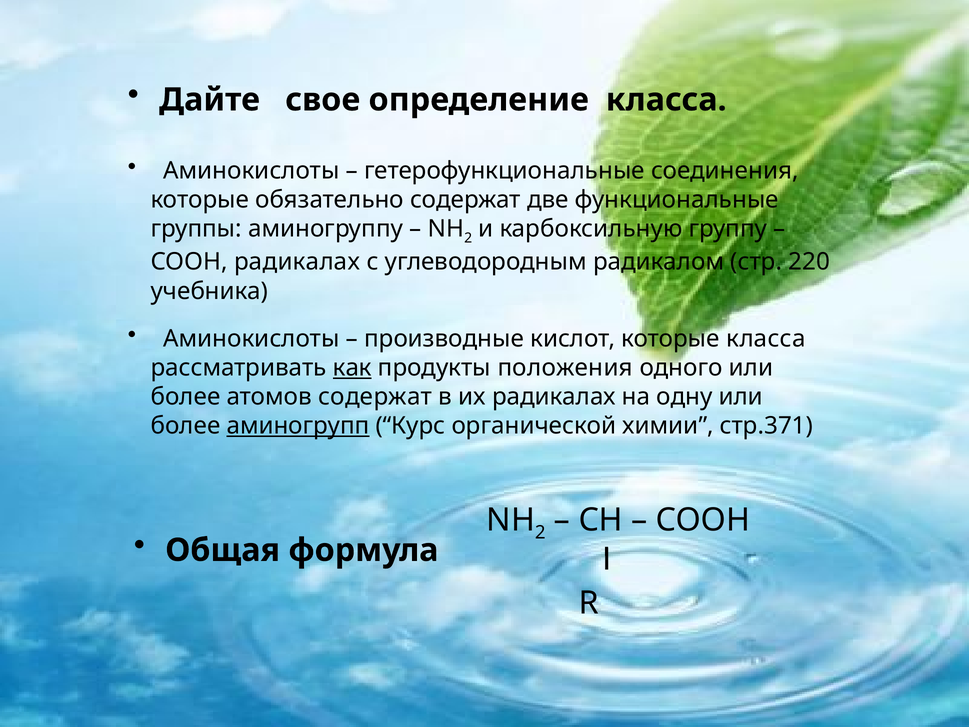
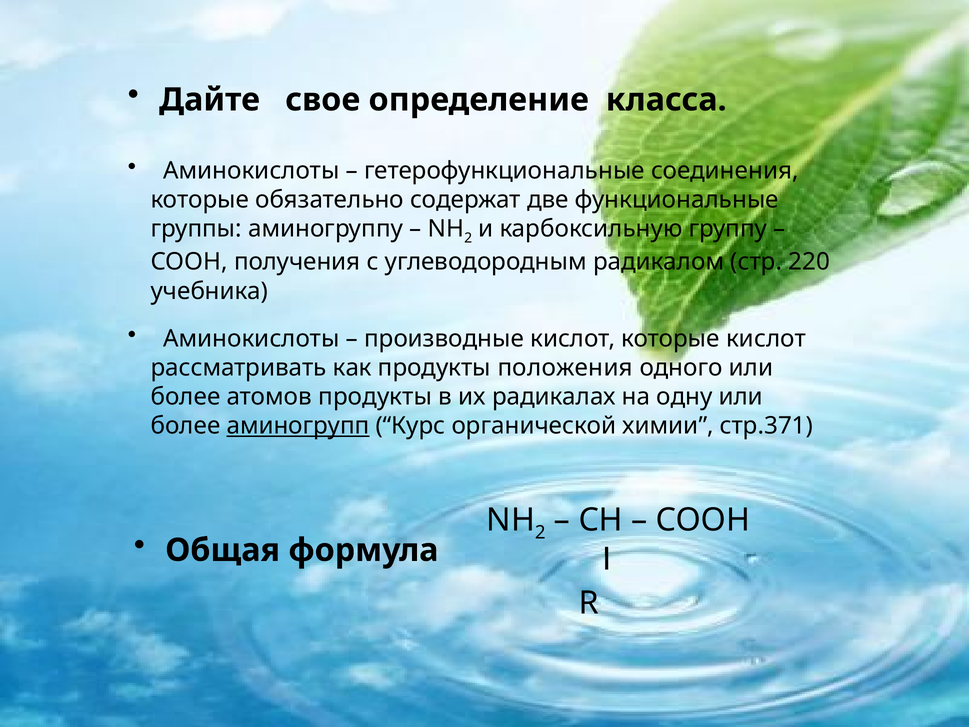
COOH радикалах: радикалах -> получения
которые класса: класса -> кислот
как underline: present -> none
атомов содержат: содержат -> продукты
